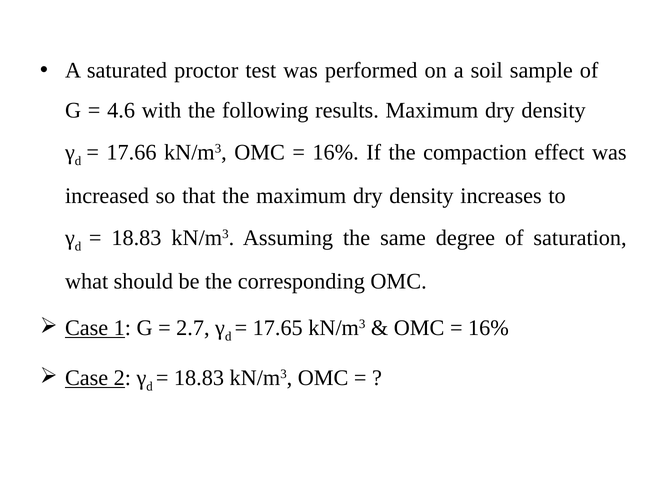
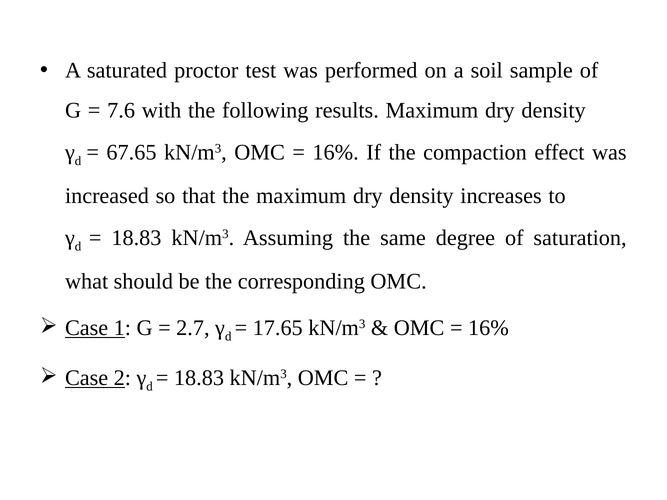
4.6: 4.6 -> 7.6
17.66: 17.66 -> 67.65
